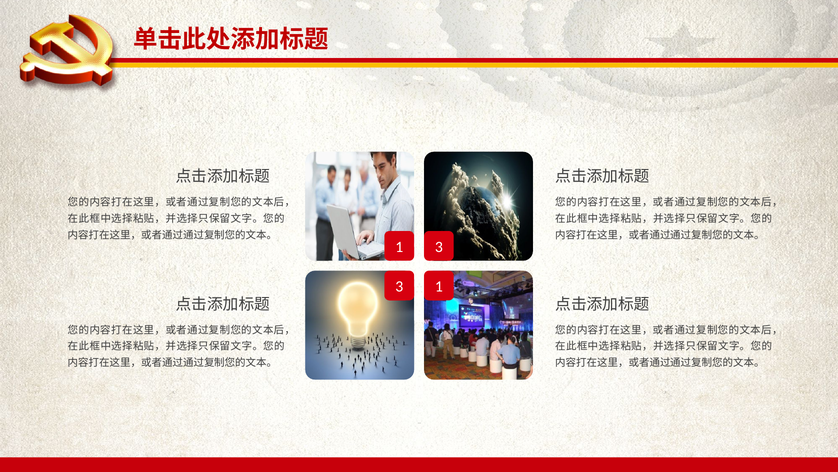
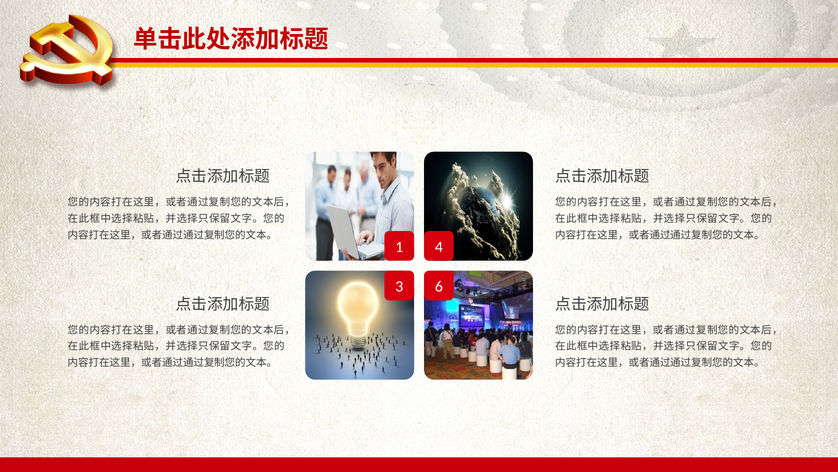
1 3: 3 -> 4
3 1: 1 -> 6
